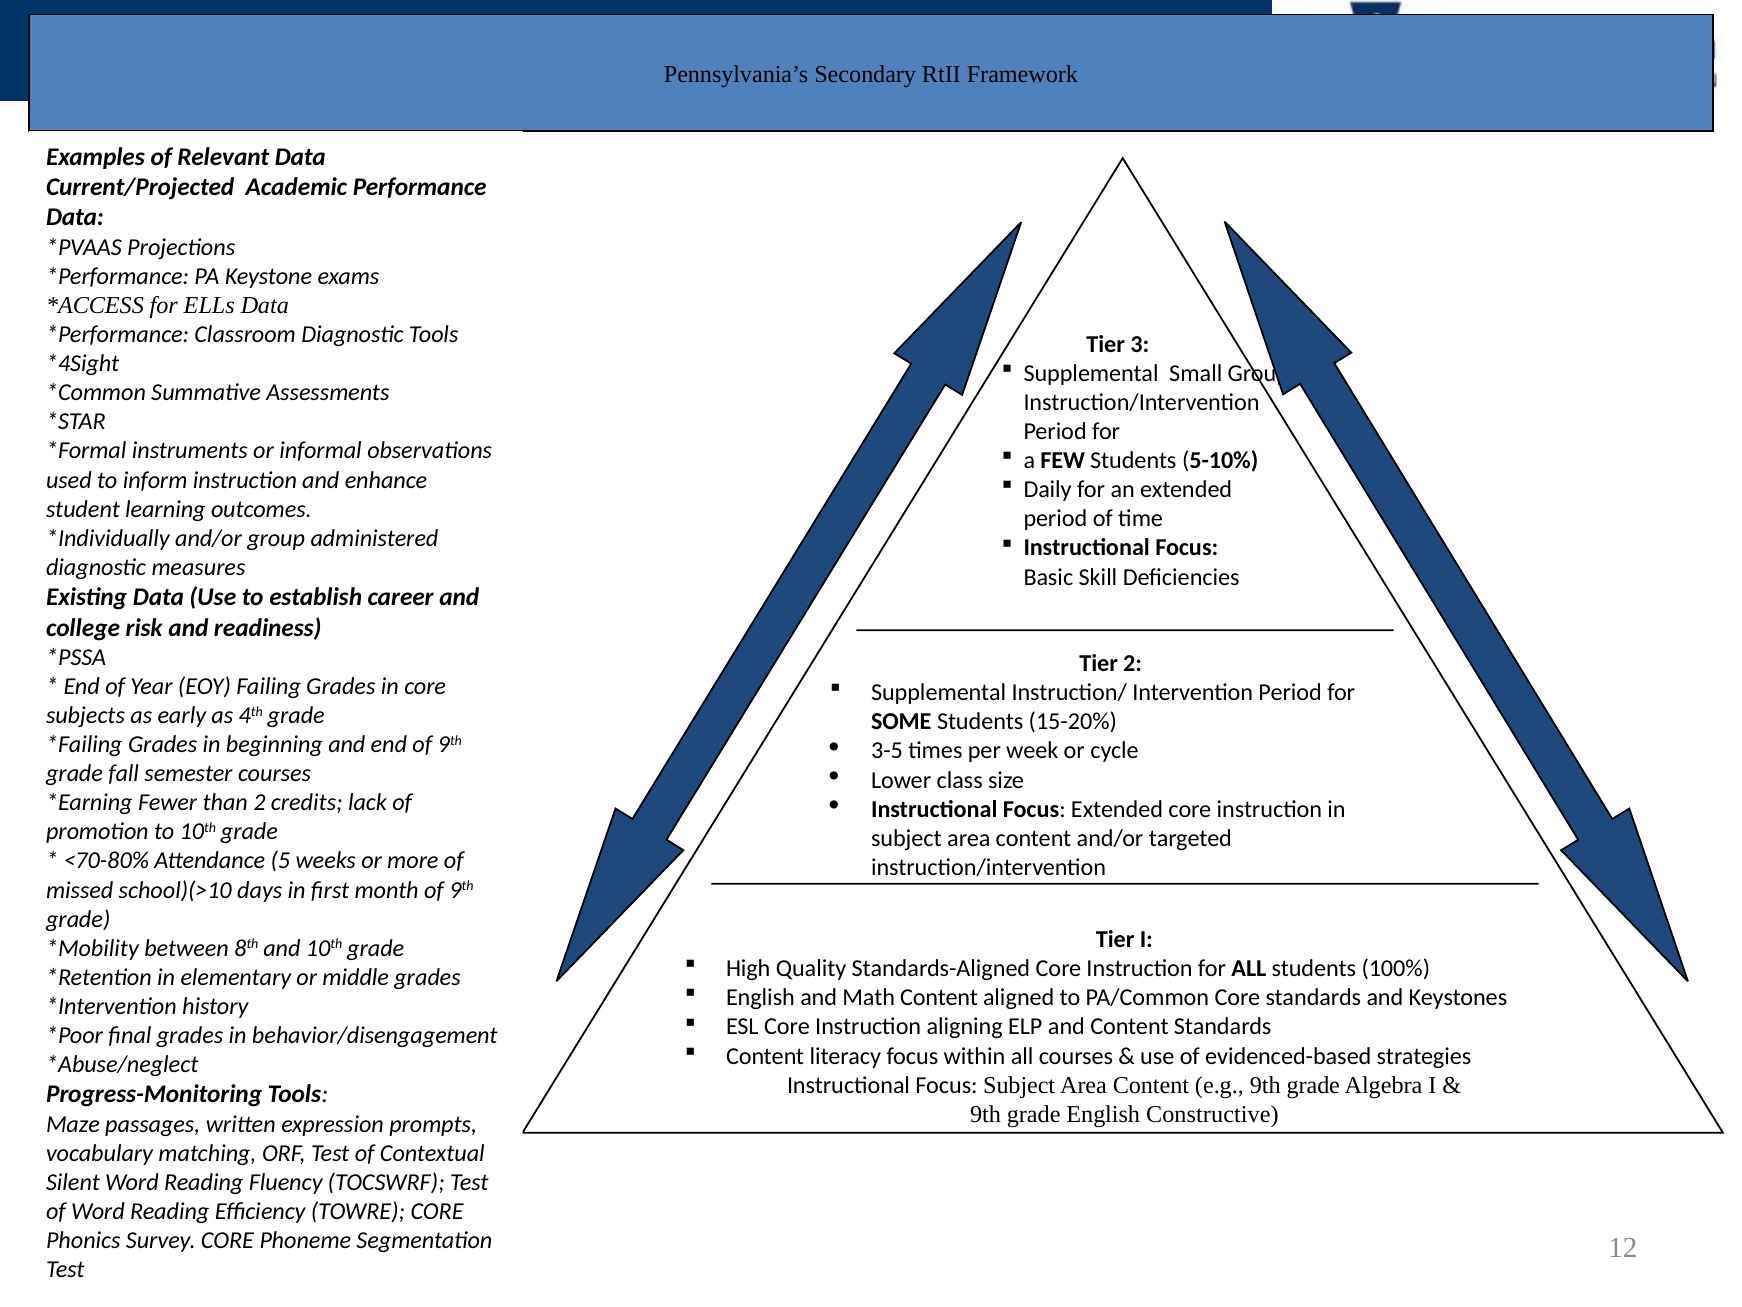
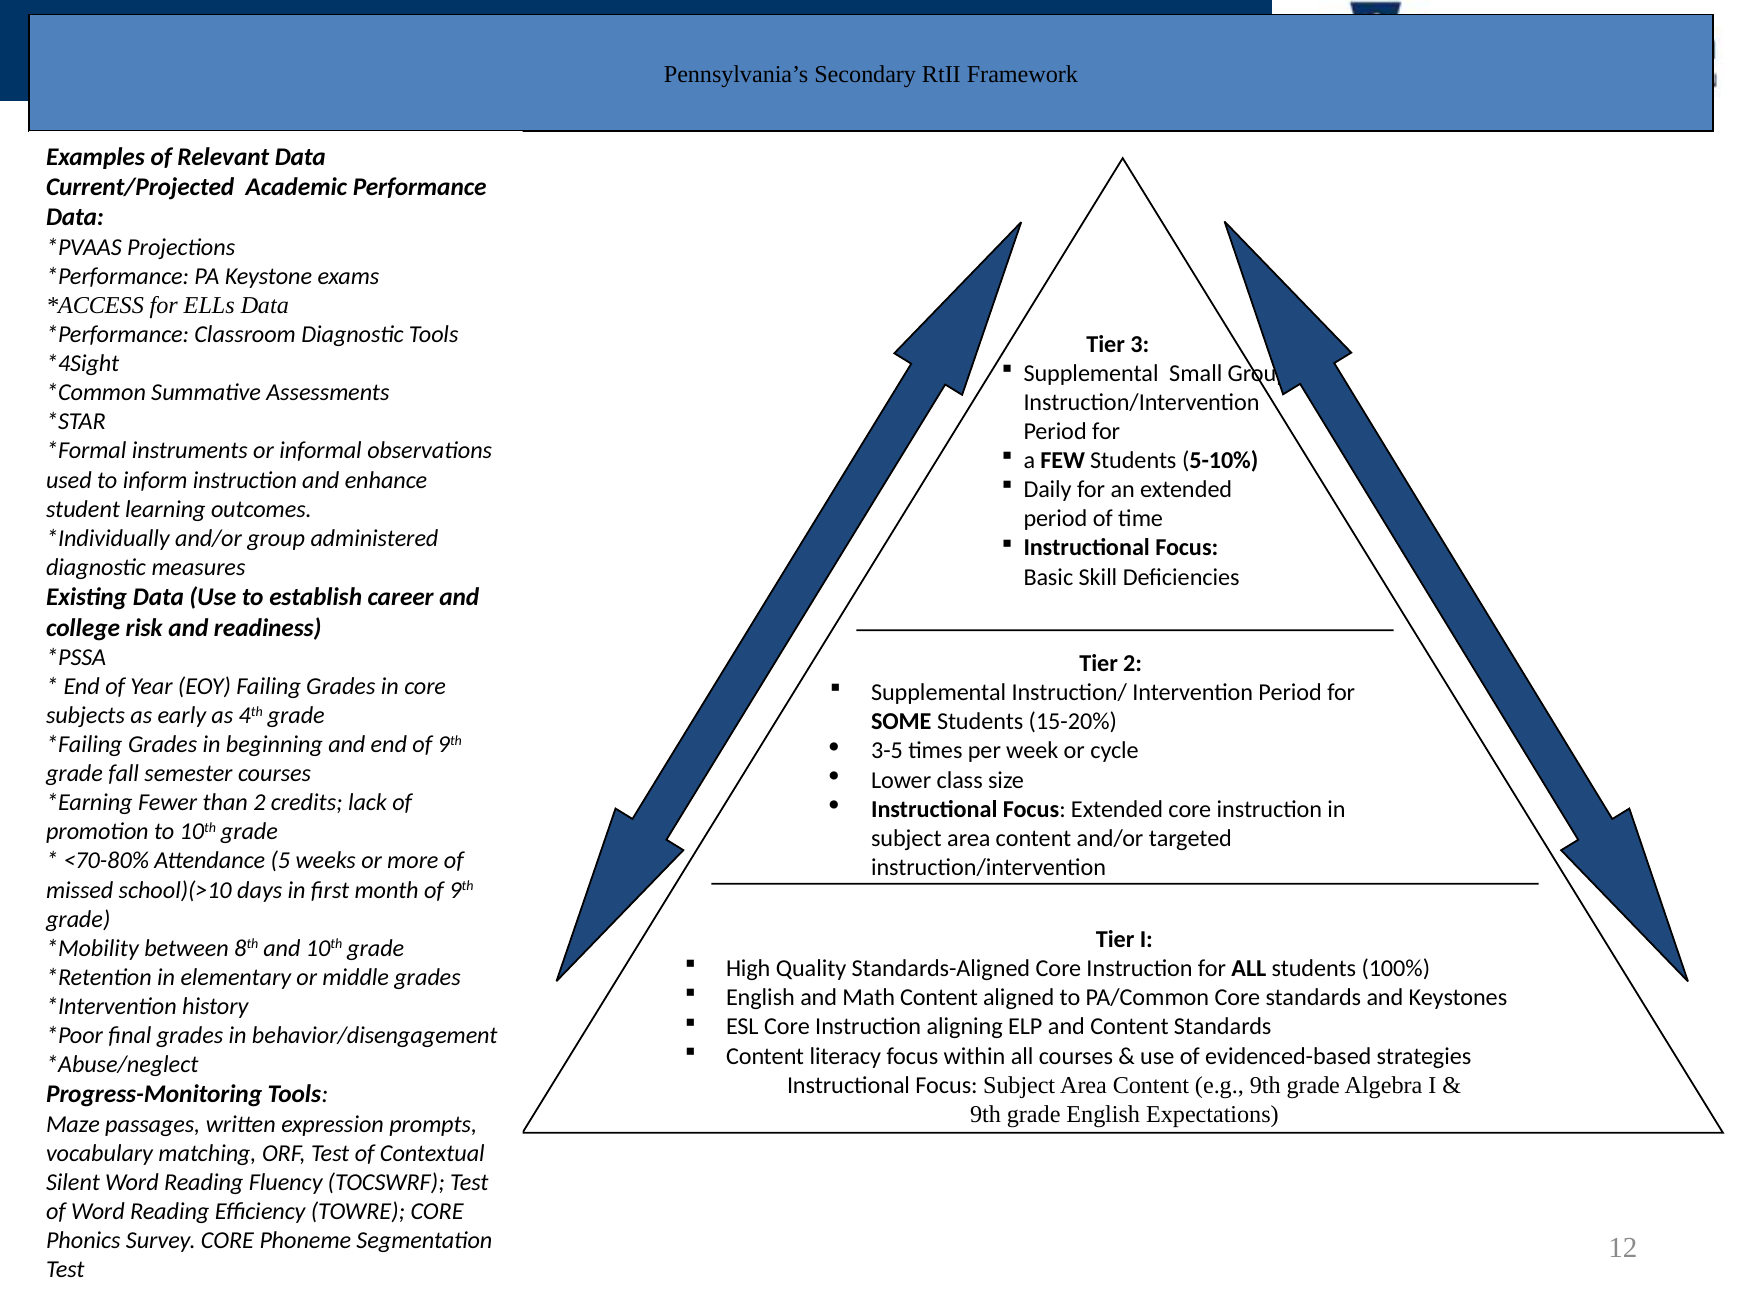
Constructive: Constructive -> Expectations
